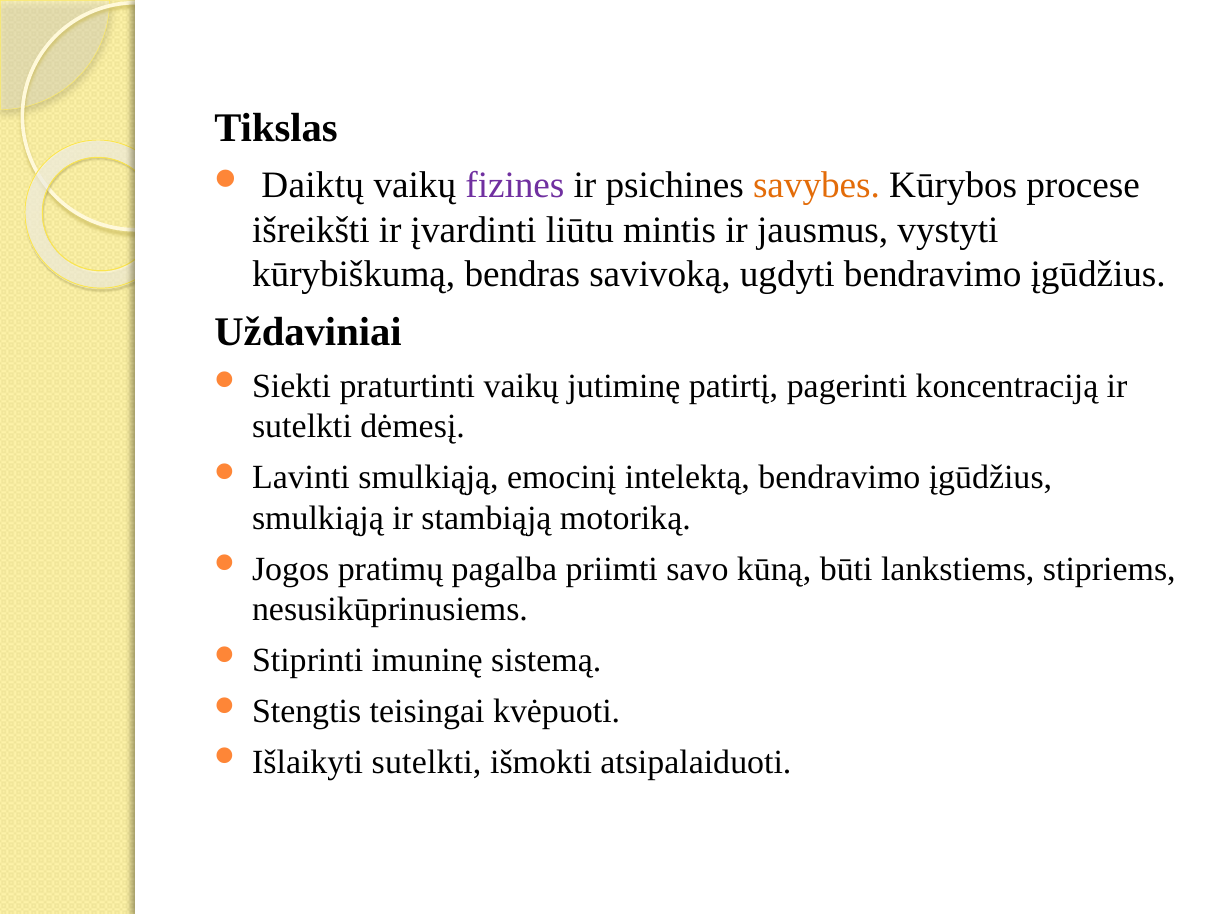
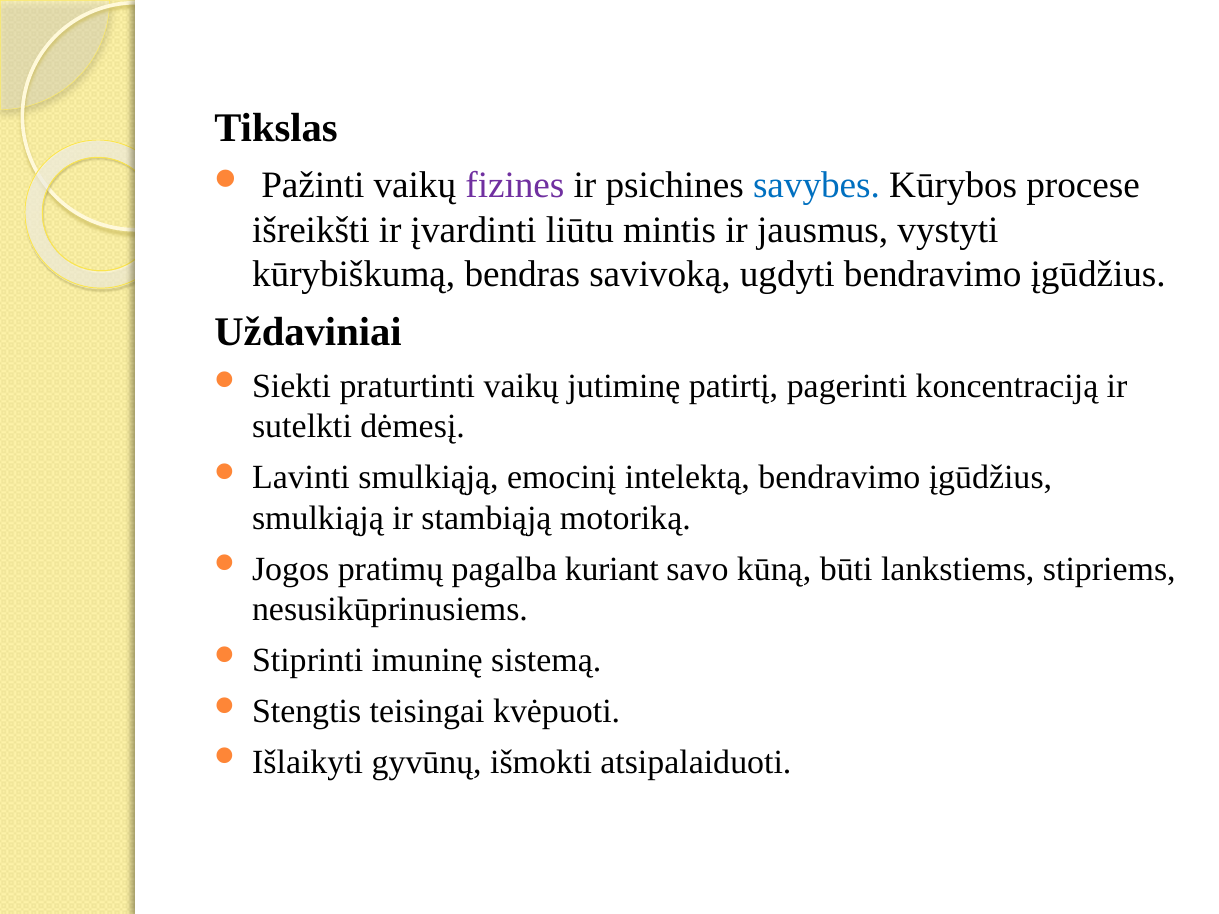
Daiktų: Daiktų -> Pažinti
savybes colour: orange -> blue
priimti: priimti -> kuriant
Išlaikyti sutelkti: sutelkti -> gyvūnų
